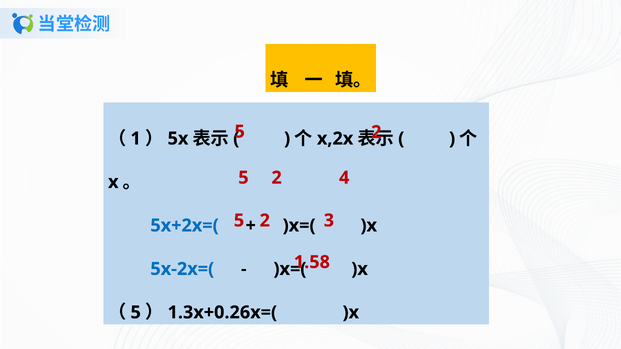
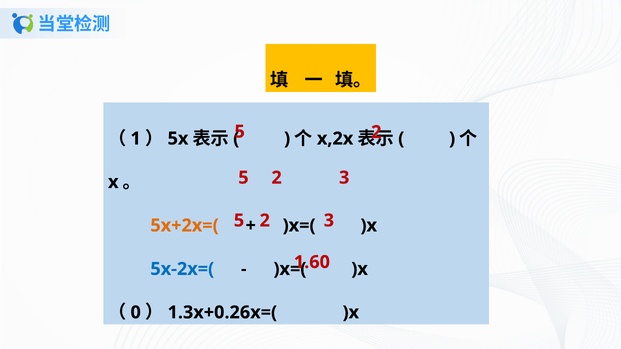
2 4: 4 -> 3
5x+2x=( colour: blue -> orange
1.58: 1.58 -> 1.60
5 at (136, 313): 5 -> 0
